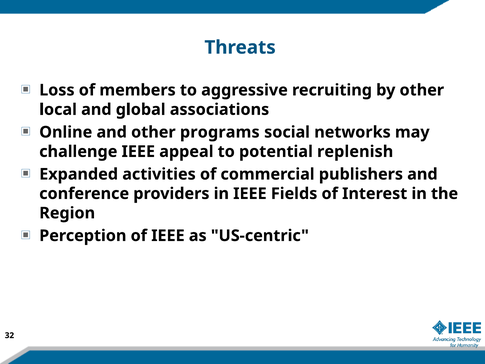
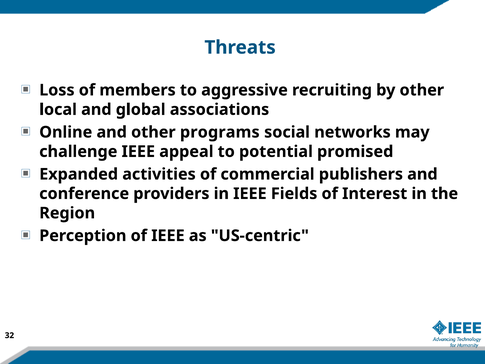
replenish: replenish -> promised
